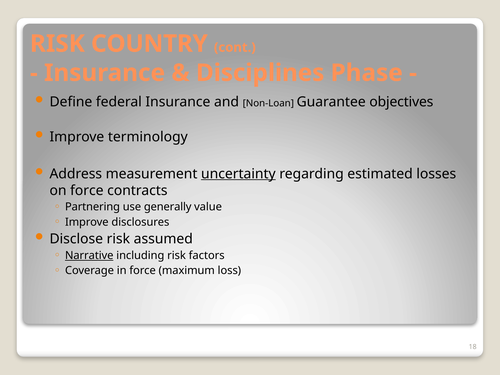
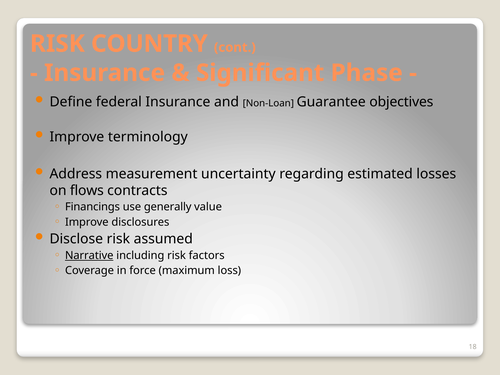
Disciplines: Disciplines -> Significant
uncertainty underline: present -> none
on force: force -> flows
Partnering: Partnering -> Financings
